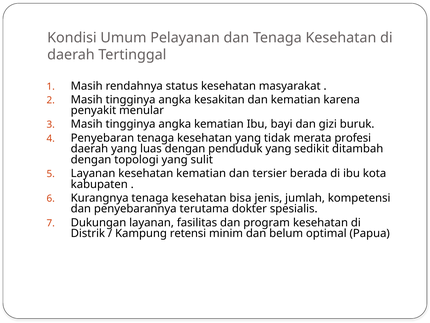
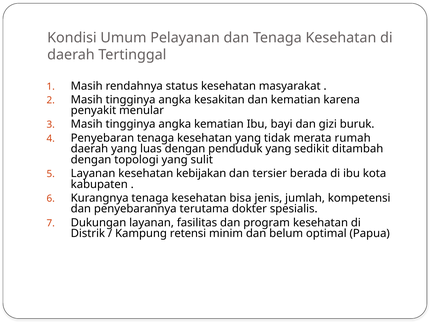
profesi: profesi -> rumah
kesehatan kematian: kematian -> kebijakan
